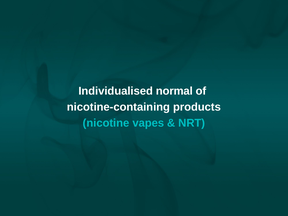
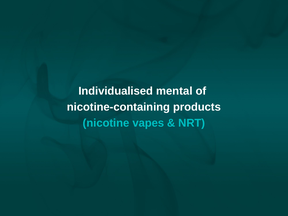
normal: normal -> mental
